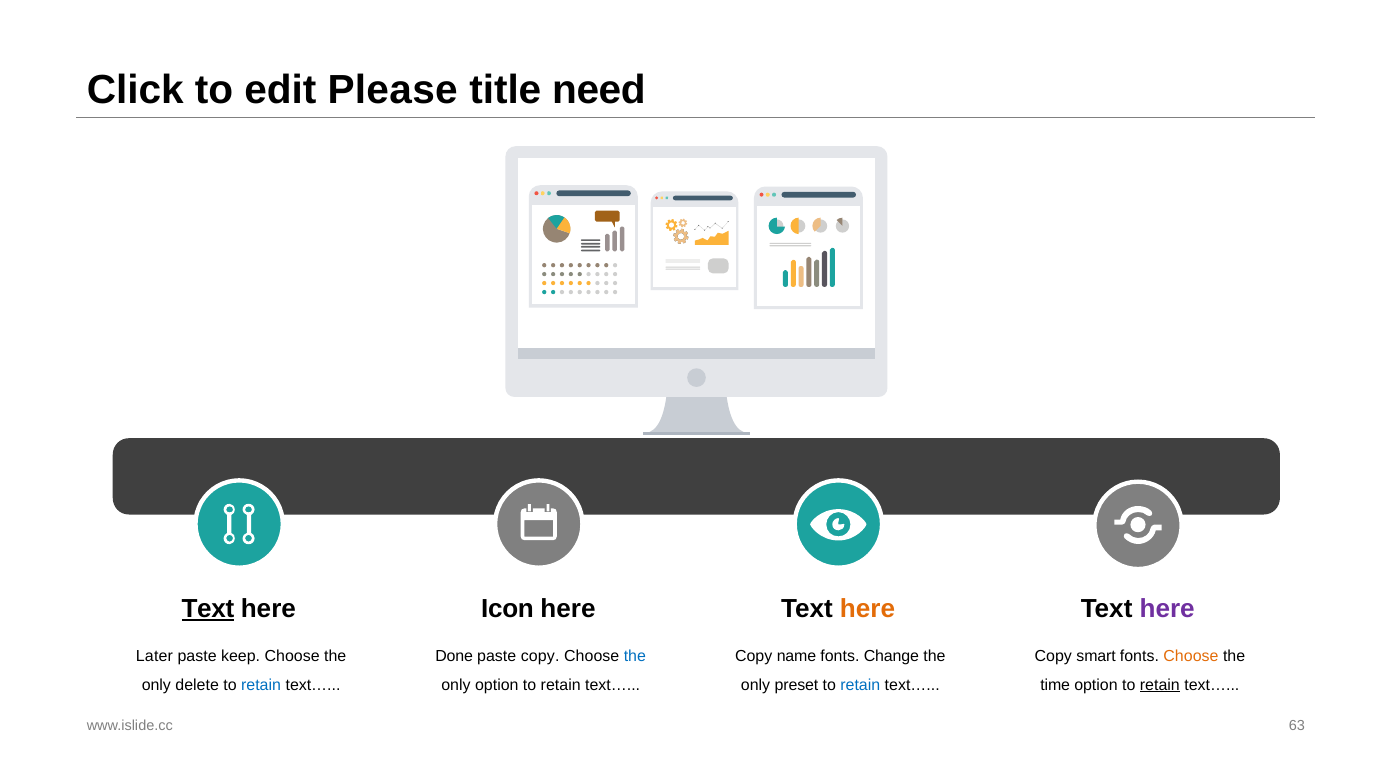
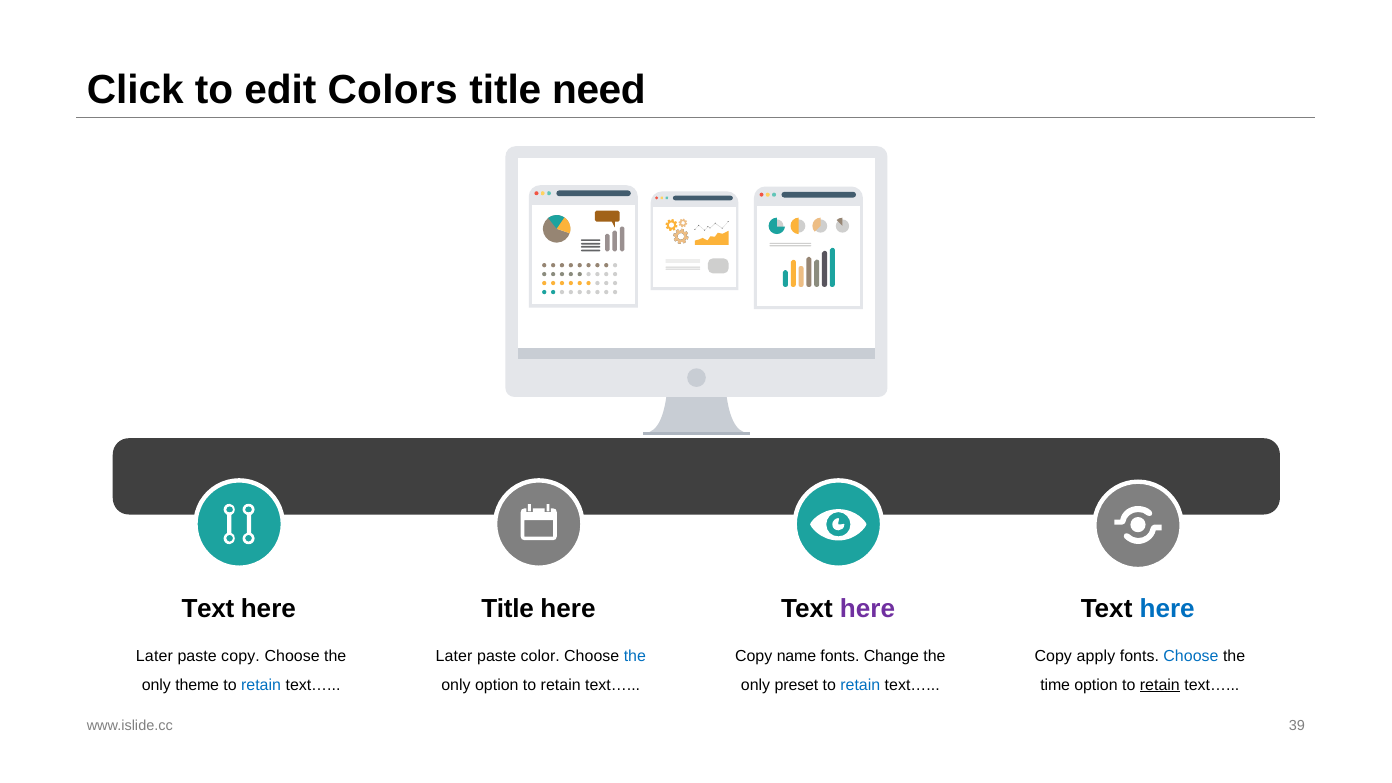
Please: Please -> Colors
Text at (208, 609) underline: present -> none
Icon at (508, 609): Icon -> Title
here at (868, 609) colour: orange -> purple
here at (1167, 609) colour: purple -> blue
paste keep: keep -> copy
Done at (454, 656): Done -> Later
paste copy: copy -> color
smart: smart -> apply
Choose at (1191, 656) colour: orange -> blue
delete: delete -> theme
63: 63 -> 39
